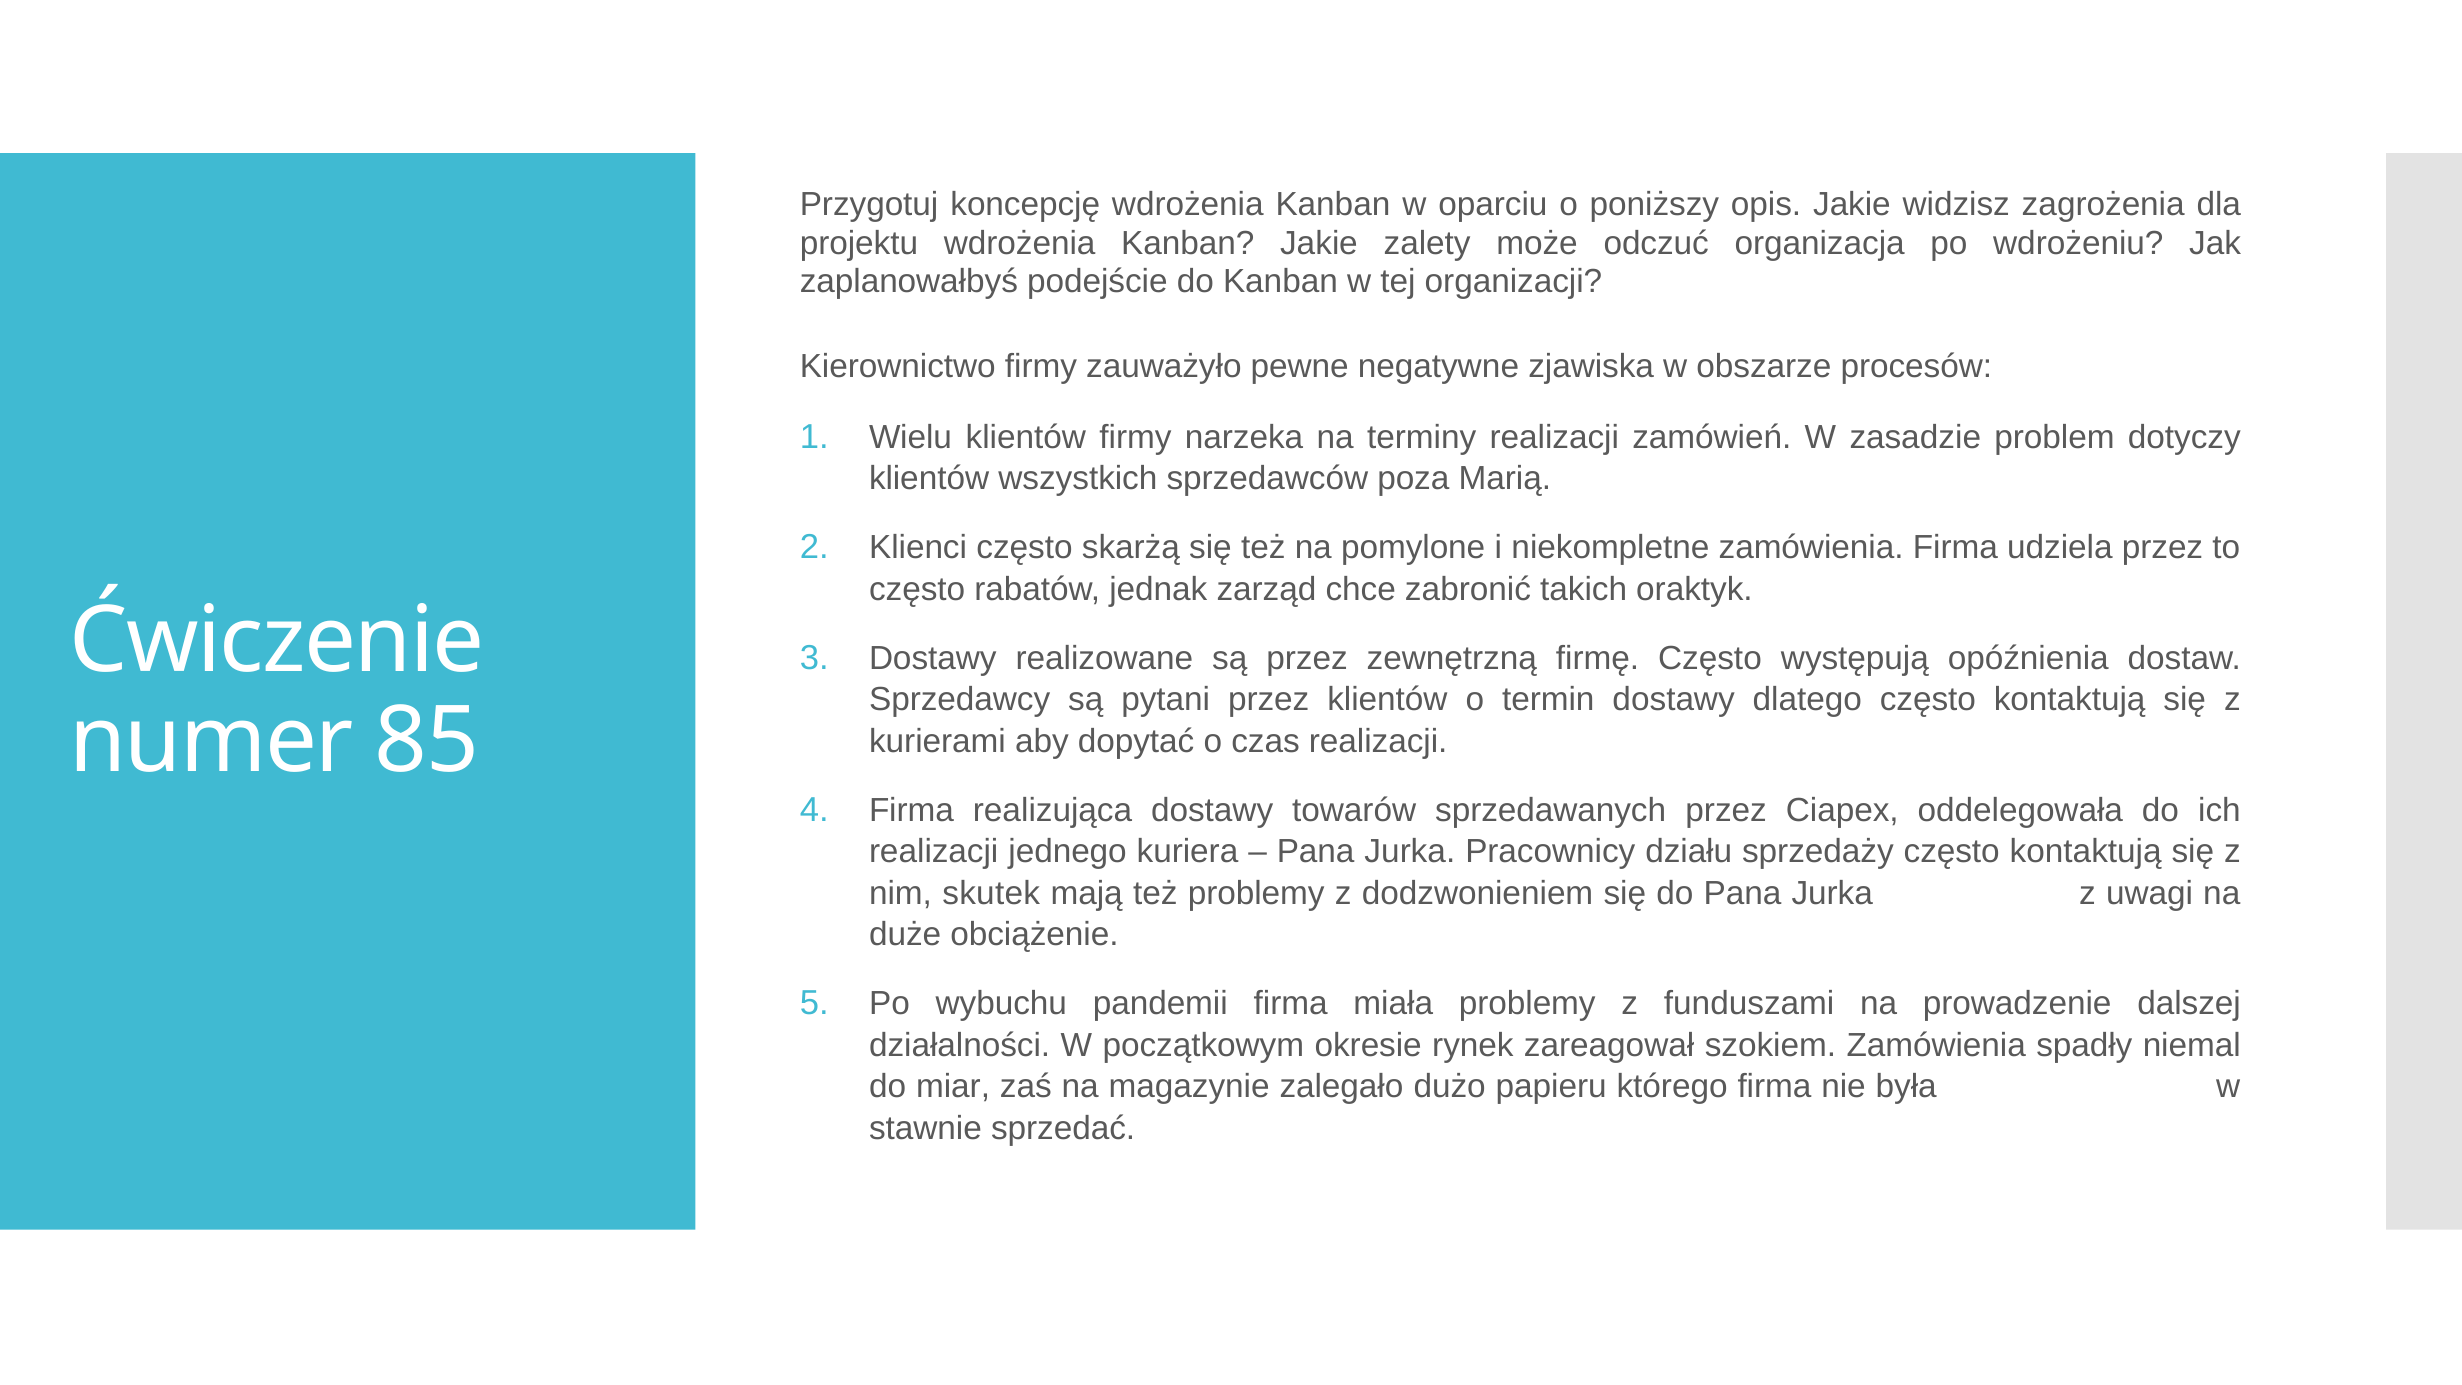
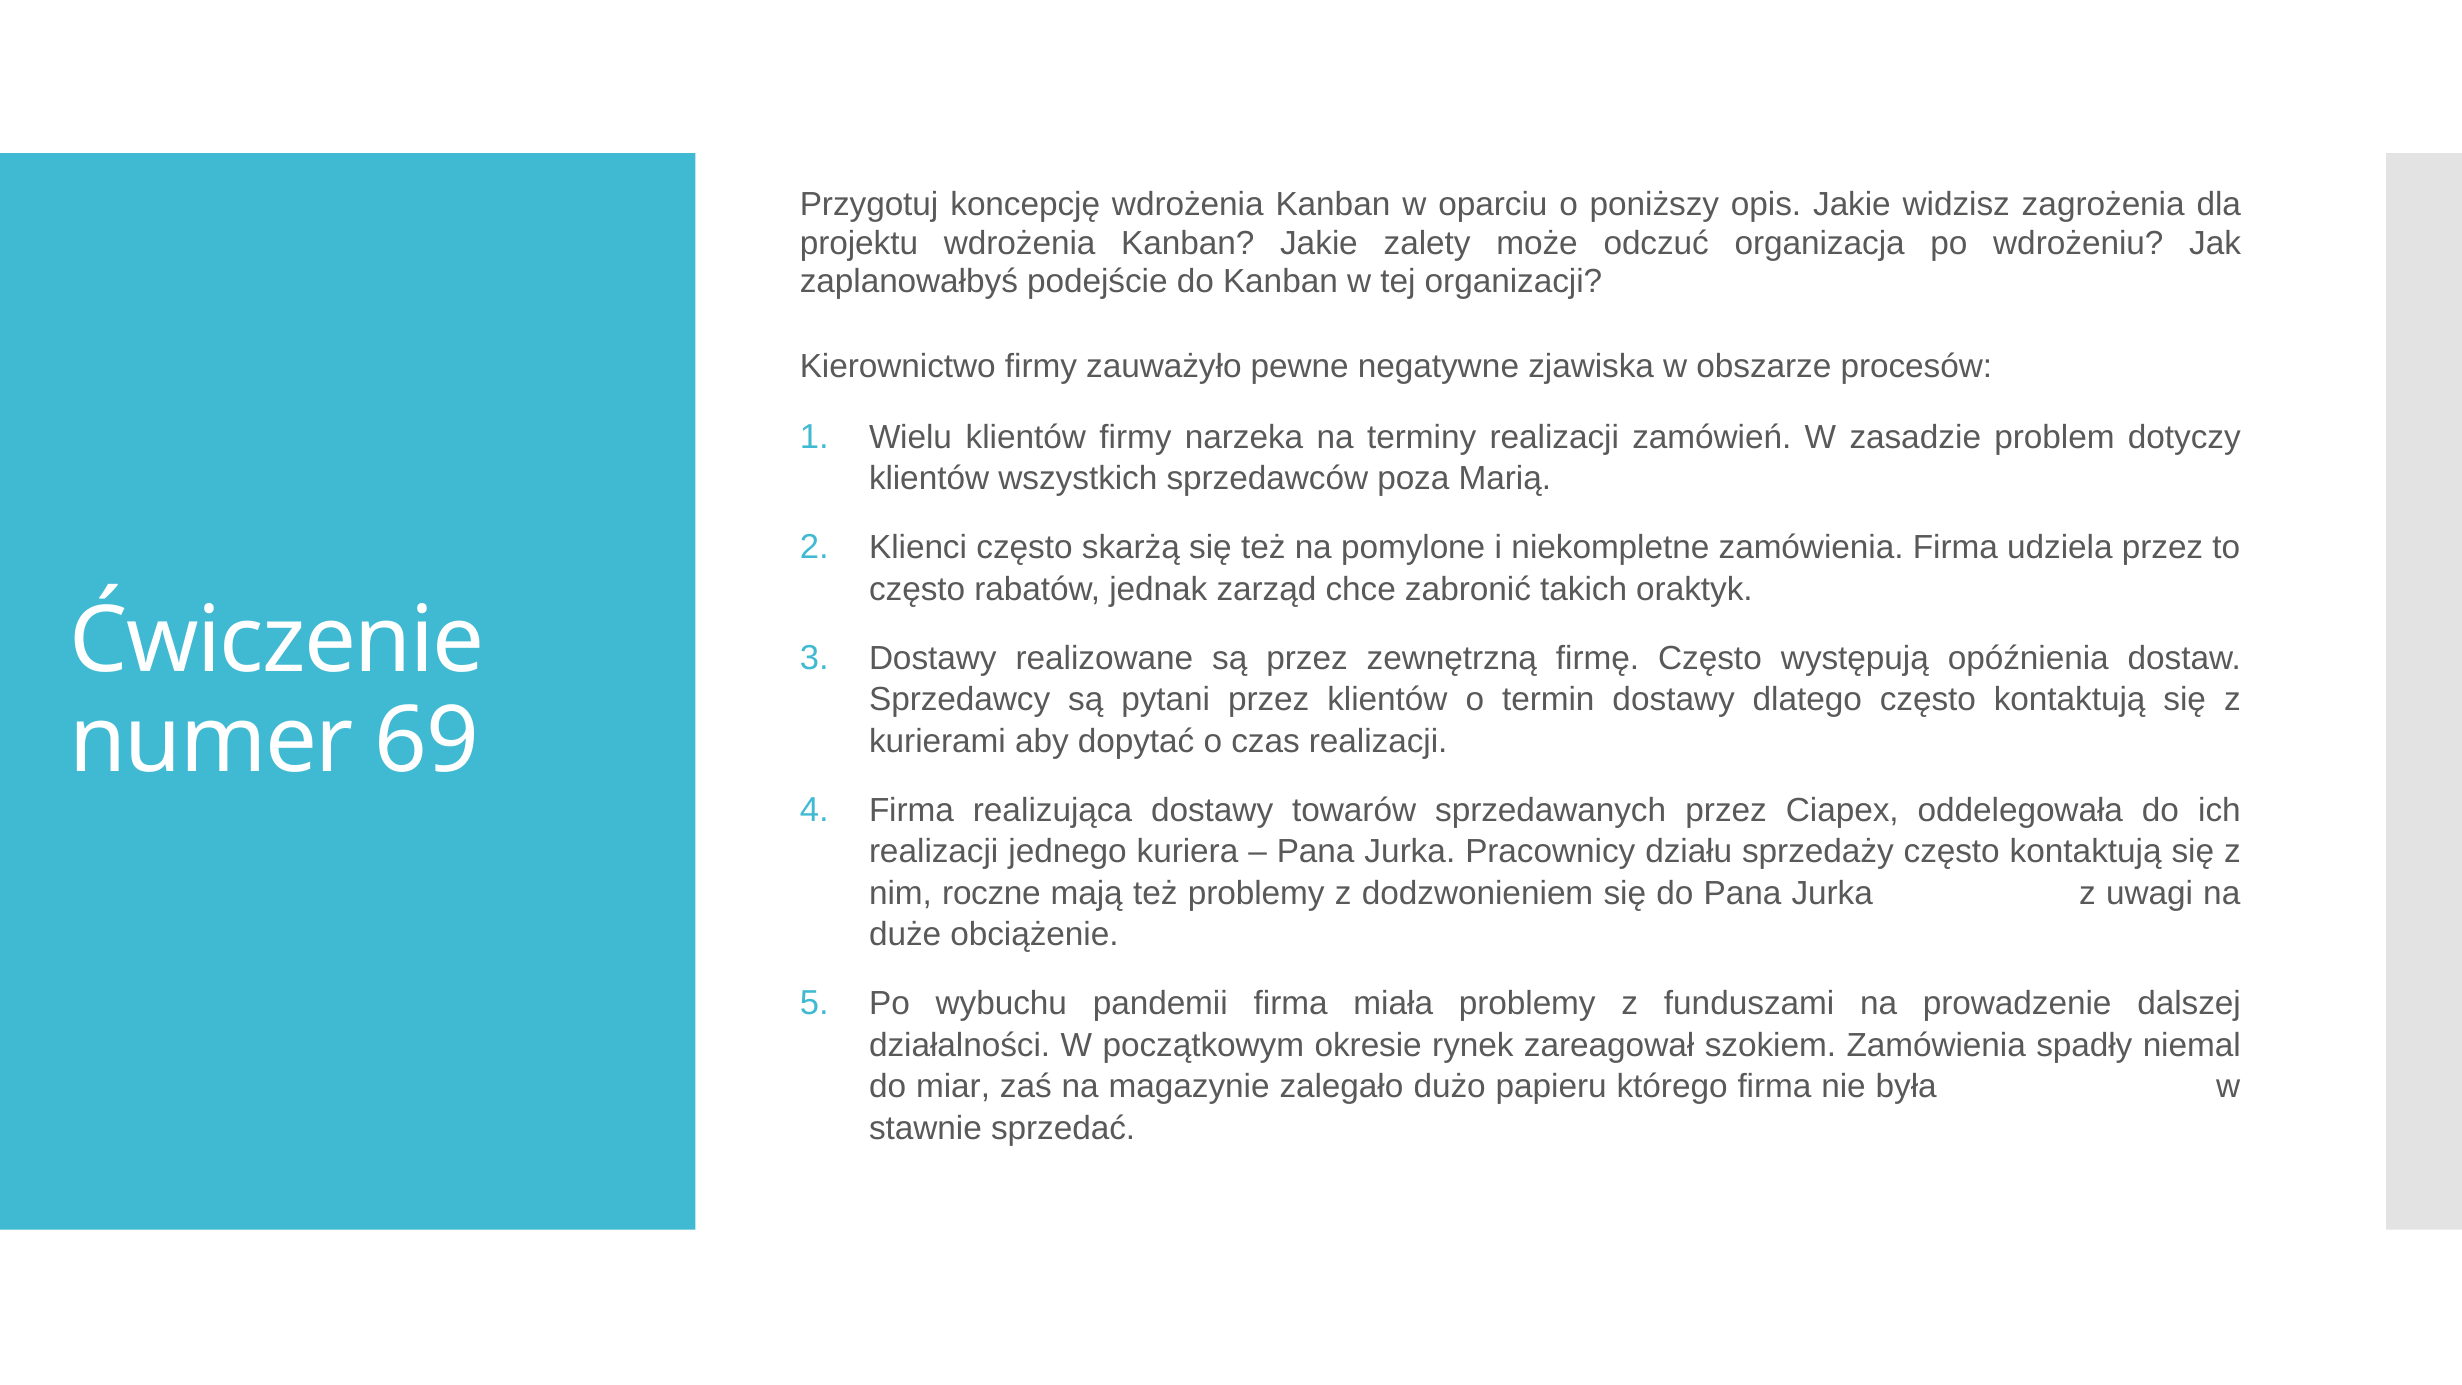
85: 85 -> 69
skutek: skutek -> roczne
